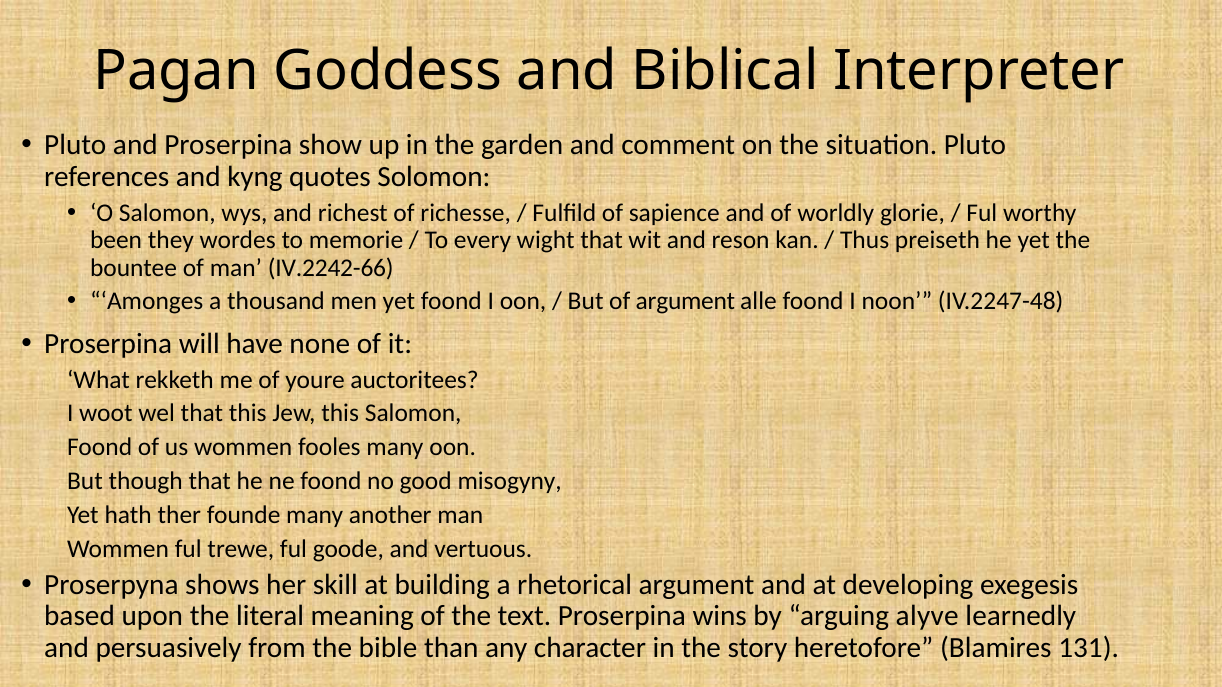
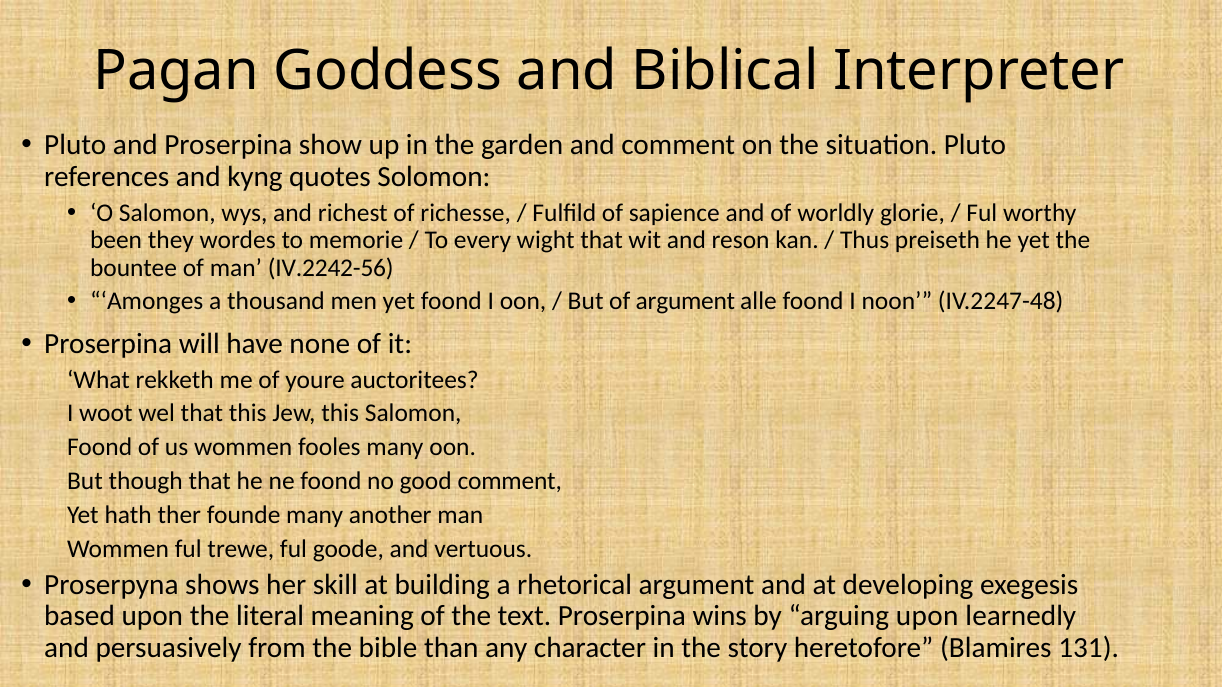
IV.2242-66: IV.2242-66 -> IV.2242-56
good misogyny: misogyny -> comment
arguing alyve: alyve -> upon
